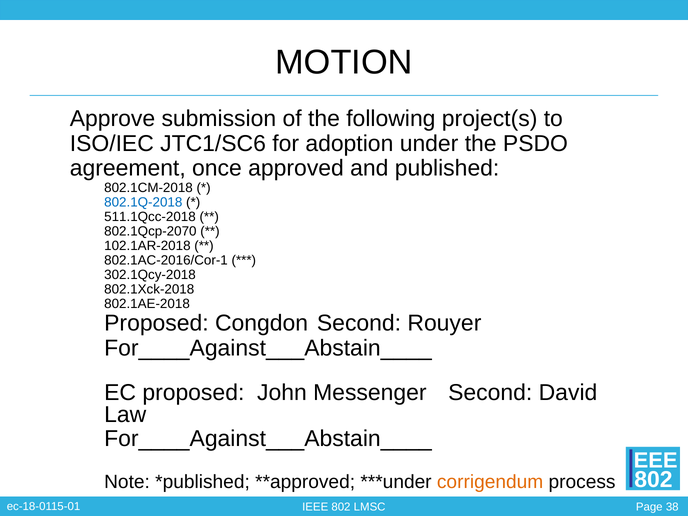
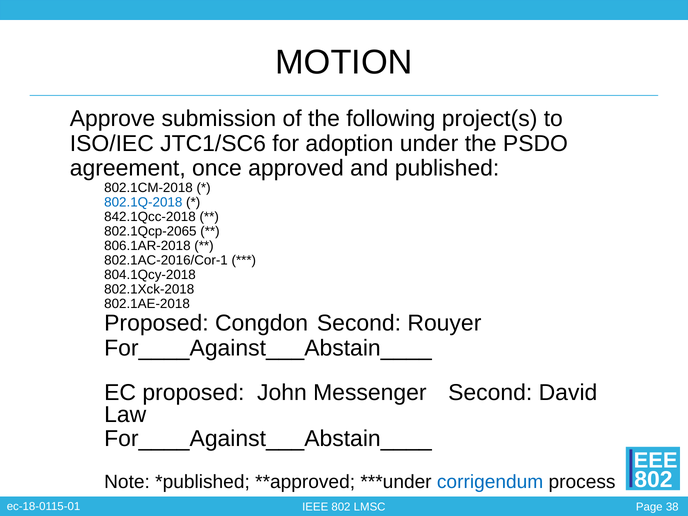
511.1Qcc-2018: 511.1Qcc-2018 -> 842.1Qcc-2018
802.1Qcp-2070: 802.1Qcp-2070 -> 802.1Qcp-2065
102.1AR-2018: 102.1AR-2018 -> 806.1AR-2018
302.1Qcy-2018: 302.1Qcy-2018 -> 804.1Qcy-2018
corrigendum colour: orange -> blue
